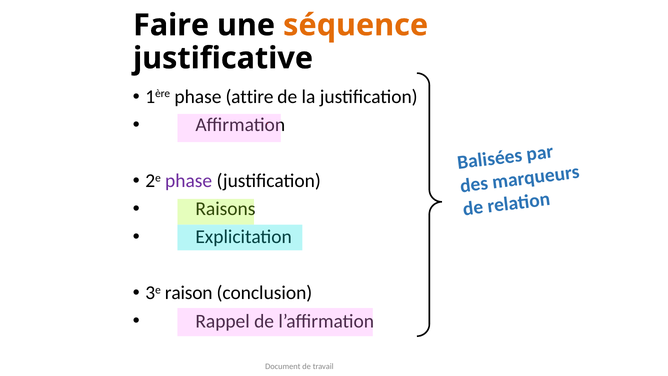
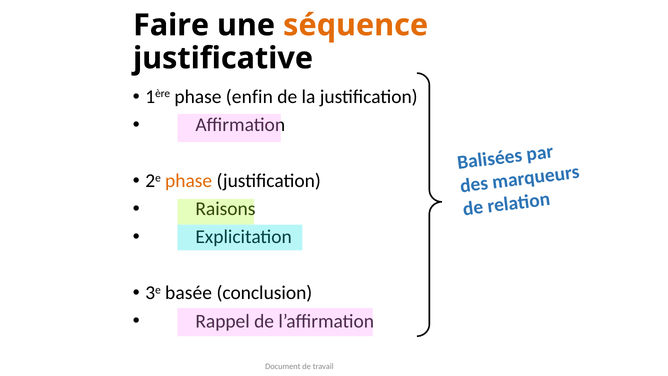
attire: attire -> enfin
phase at (189, 181) colour: purple -> orange
raison: raison -> basée
